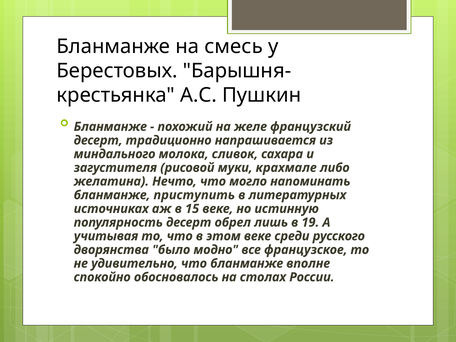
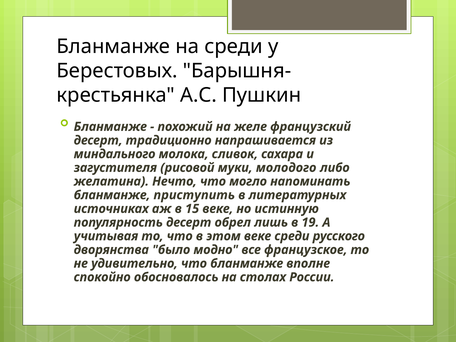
на смесь: смесь -> среди
крахмале: крахмале -> молодого
